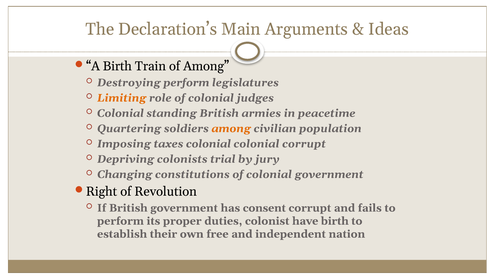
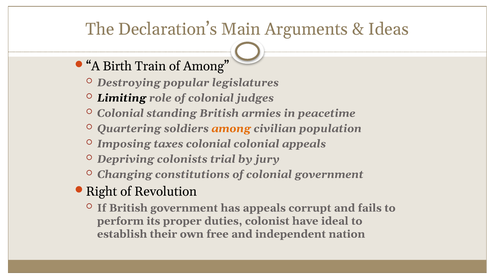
Destroying perform: perform -> popular
Limiting colour: orange -> black
colonial corrupt: corrupt -> appeals
has consent: consent -> appeals
have birth: birth -> ideal
